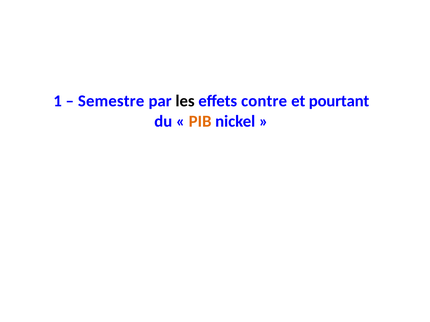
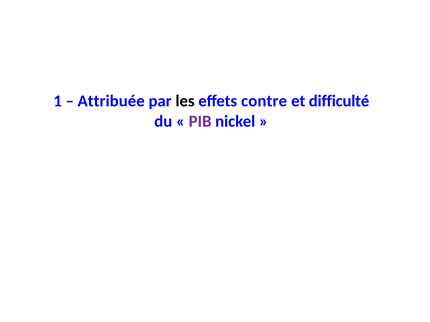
Semestre: Semestre -> Attribuée
pourtant: pourtant -> difficulté
PIB colour: orange -> purple
